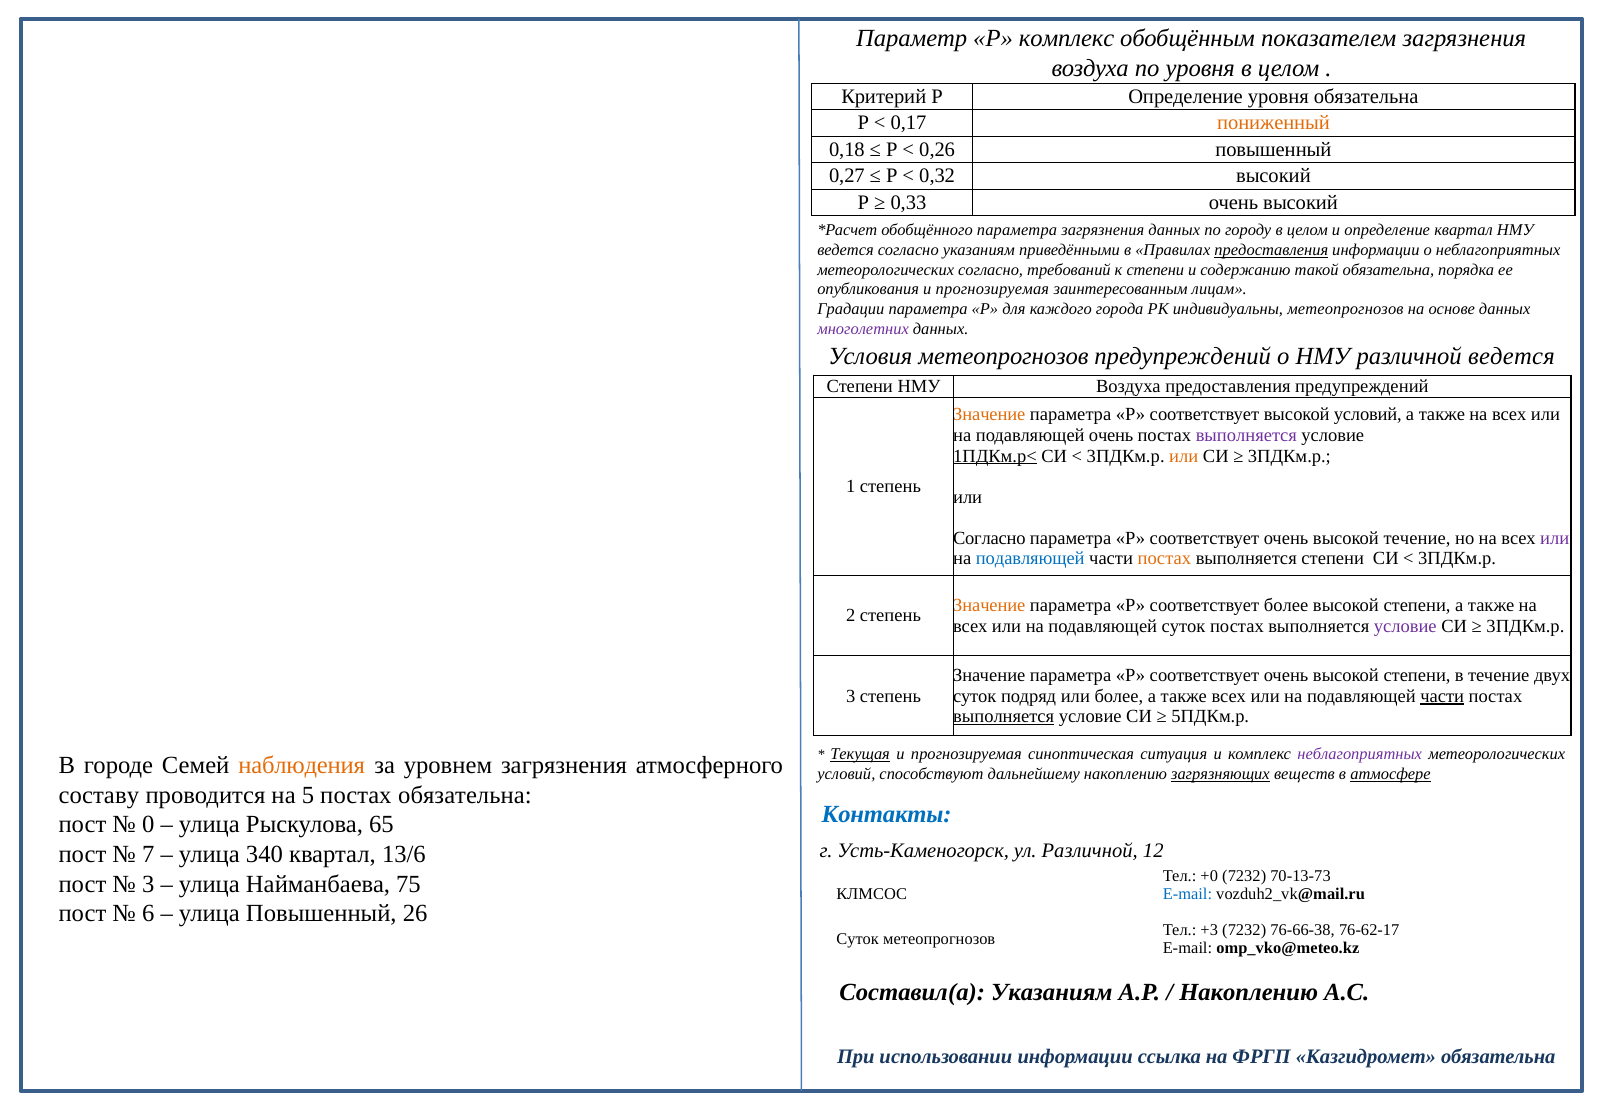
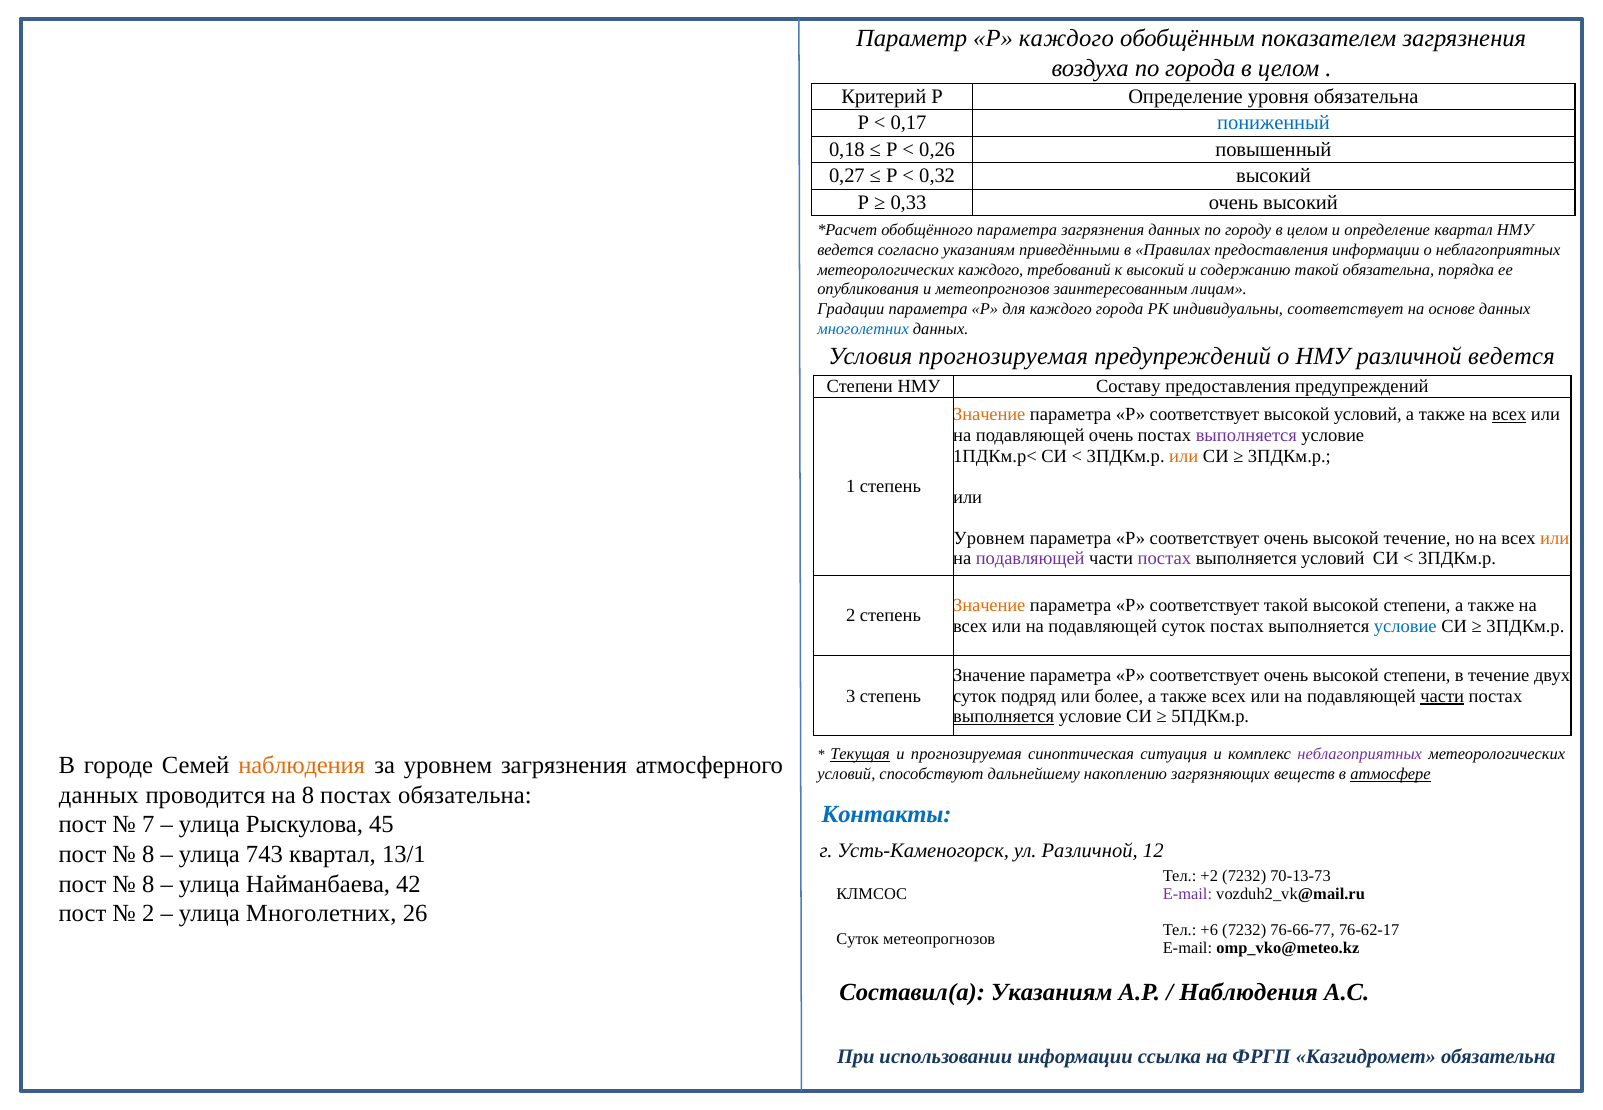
Р комплекс: комплекс -> каждого
по уровня: уровня -> города
пониженный colour: orange -> blue
предоставления at (1271, 250) underline: present -> none
метеорологических согласно: согласно -> каждого
к степени: степени -> высокий
опубликования и прогнозируемая: прогнозируемая -> метеопрогнозов
индивидуальны метеопрогнозов: метеопрогнозов -> соответствует
многолетних at (863, 329) colour: purple -> blue
Условия метеопрогнозов: метеопрогнозов -> прогнозируемая
НМУ Воздуха: Воздуха -> Составу
всех at (1509, 415) underline: none -> present
1ПДКм.р< underline: present -> none
Согласно at (989, 538): Согласно -> Уровнем
или at (1555, 538) colour: purple -> orange
подавляющей at (1030, 558) colour: blue -> purple
постах at (1164, 558) colour: orange -> purple
выполняется степени: степени -> условий
соответствует более: более -> такой
условие at (1405, 626) colour: purple -> blue
загрязняющих underline: present -> none
составу at (99, 795): составу -> данных
на 5: 5 -> 8
0: 0 -> 7
65: 65 -> 45
7 at (148, 854): 7 -> 8
340: 340 -> 743
13/6: 13/6 -> 13/1
+0: +0 -> +2
3 at (148, 884): 3 -> 8
75: 75 -> 42
E-mail at (1187, 894) colour: blue -> purple
6 at (148, 913): 6 -> 2
улица Повышенный: Повышенный -> Многолетних
+3: +3 -> +6
76-66-38: 76-66-38 -> 76-66-77
Накоплению at (1249, 992): Накоплению -> Наблюдения
